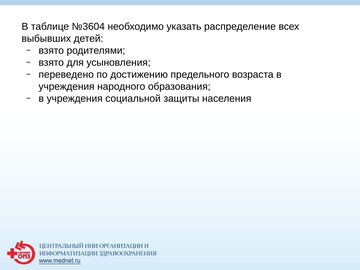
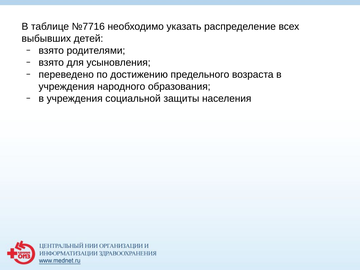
№3604: №3604 -> №7716
